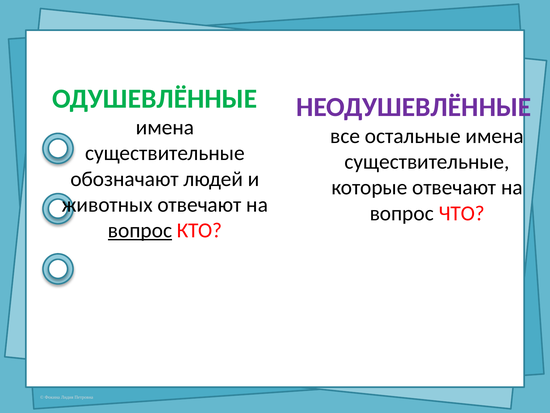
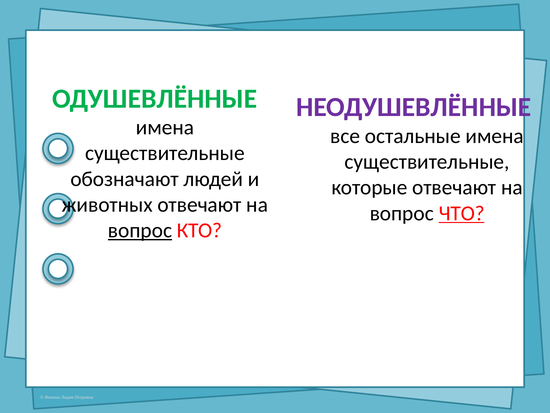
ЧТО underline: none -> present
